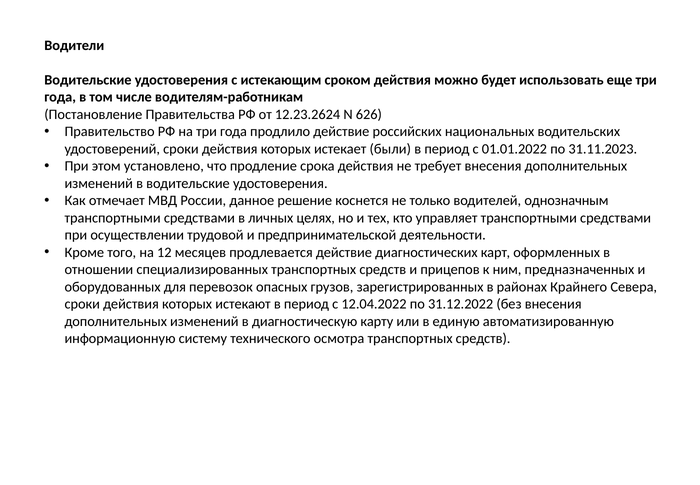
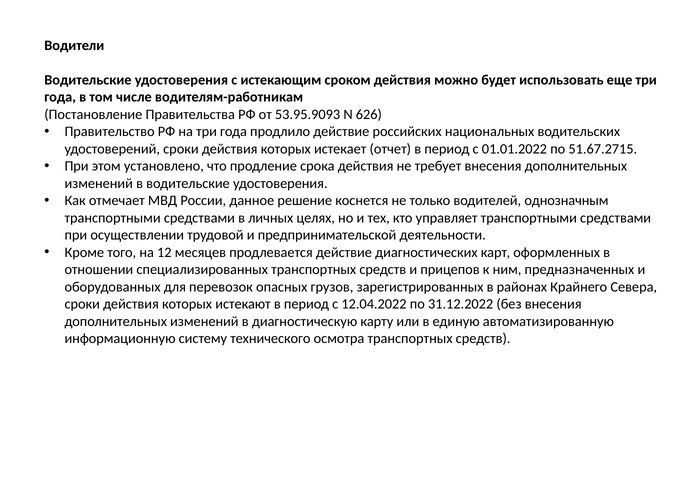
12.23.2624: 12.23.2624 -> 53.95.9093
были: были -> отчет
31.11.2023: 31.11.2023 -> 51.67.2715
